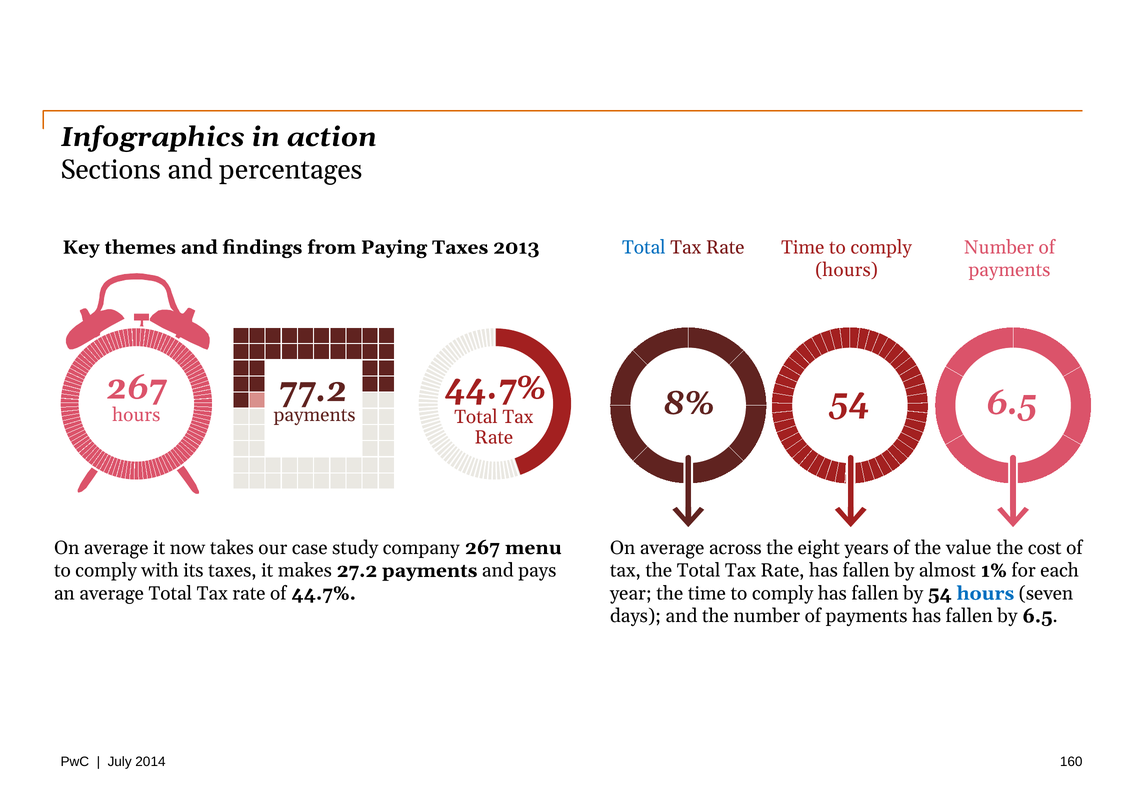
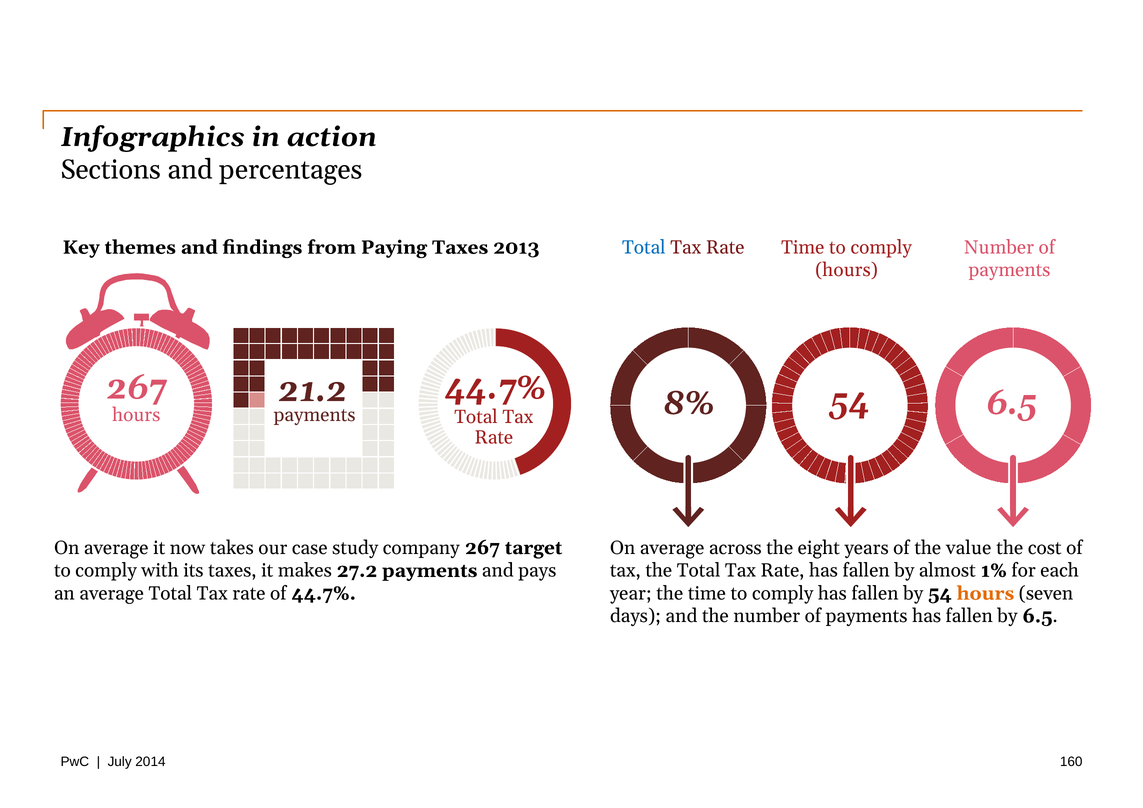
77.2: 77.2 -> 21.2
menu: menu -> target
hours at (985, 594) colour: blue -> orange
